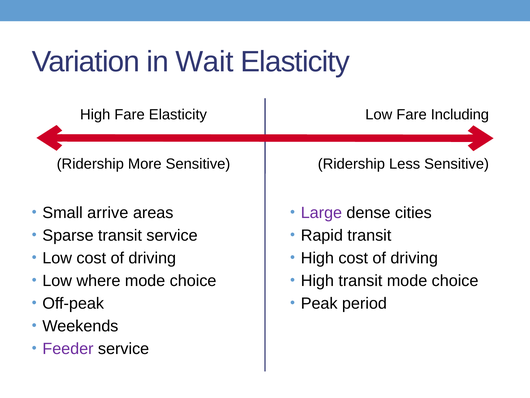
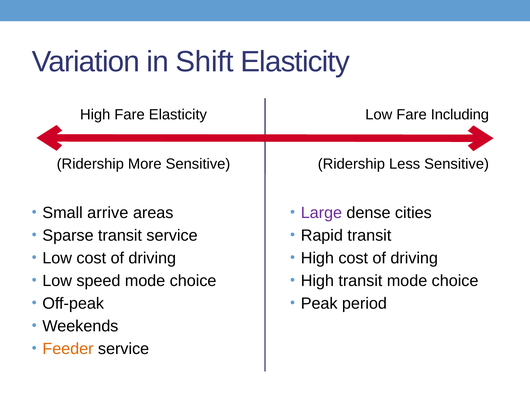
Wait: Wait -> Shift
where: where -> speed
Feeder colour: purple -> orange
